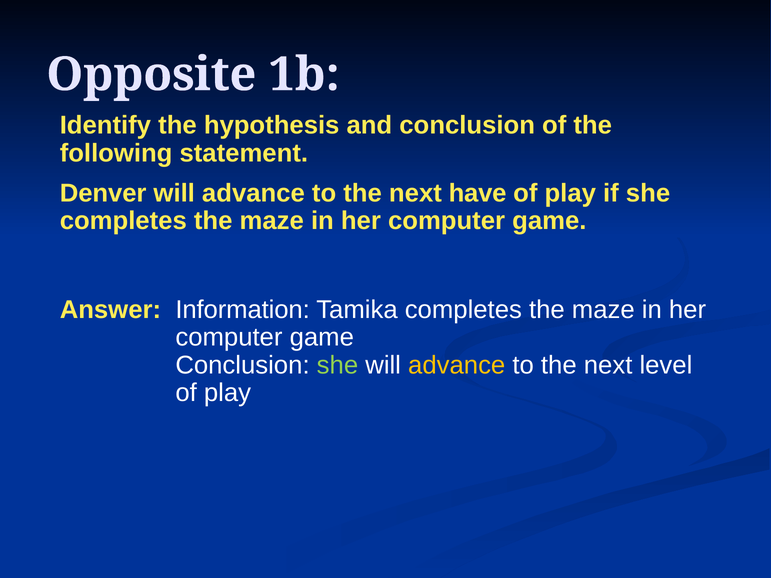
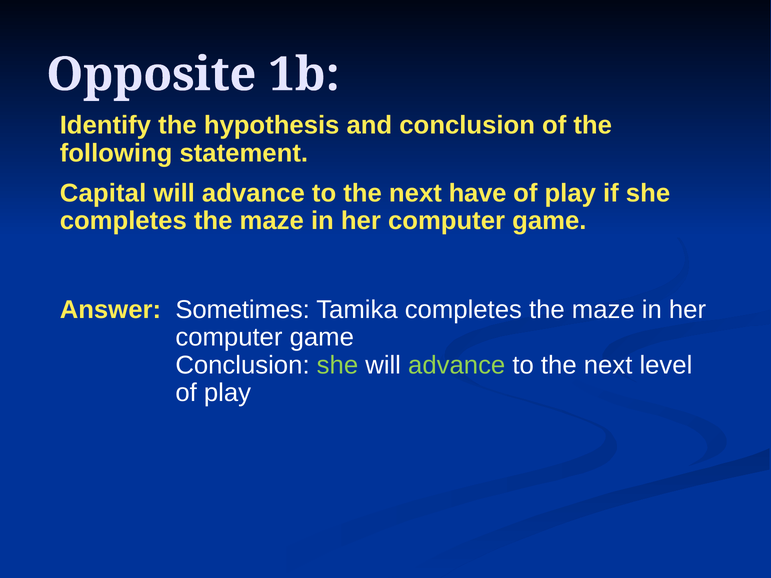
Denver: Denver -> Capital
Information: Information -> Sometimes
advance at (457, 365) colour: yellow -> light green
